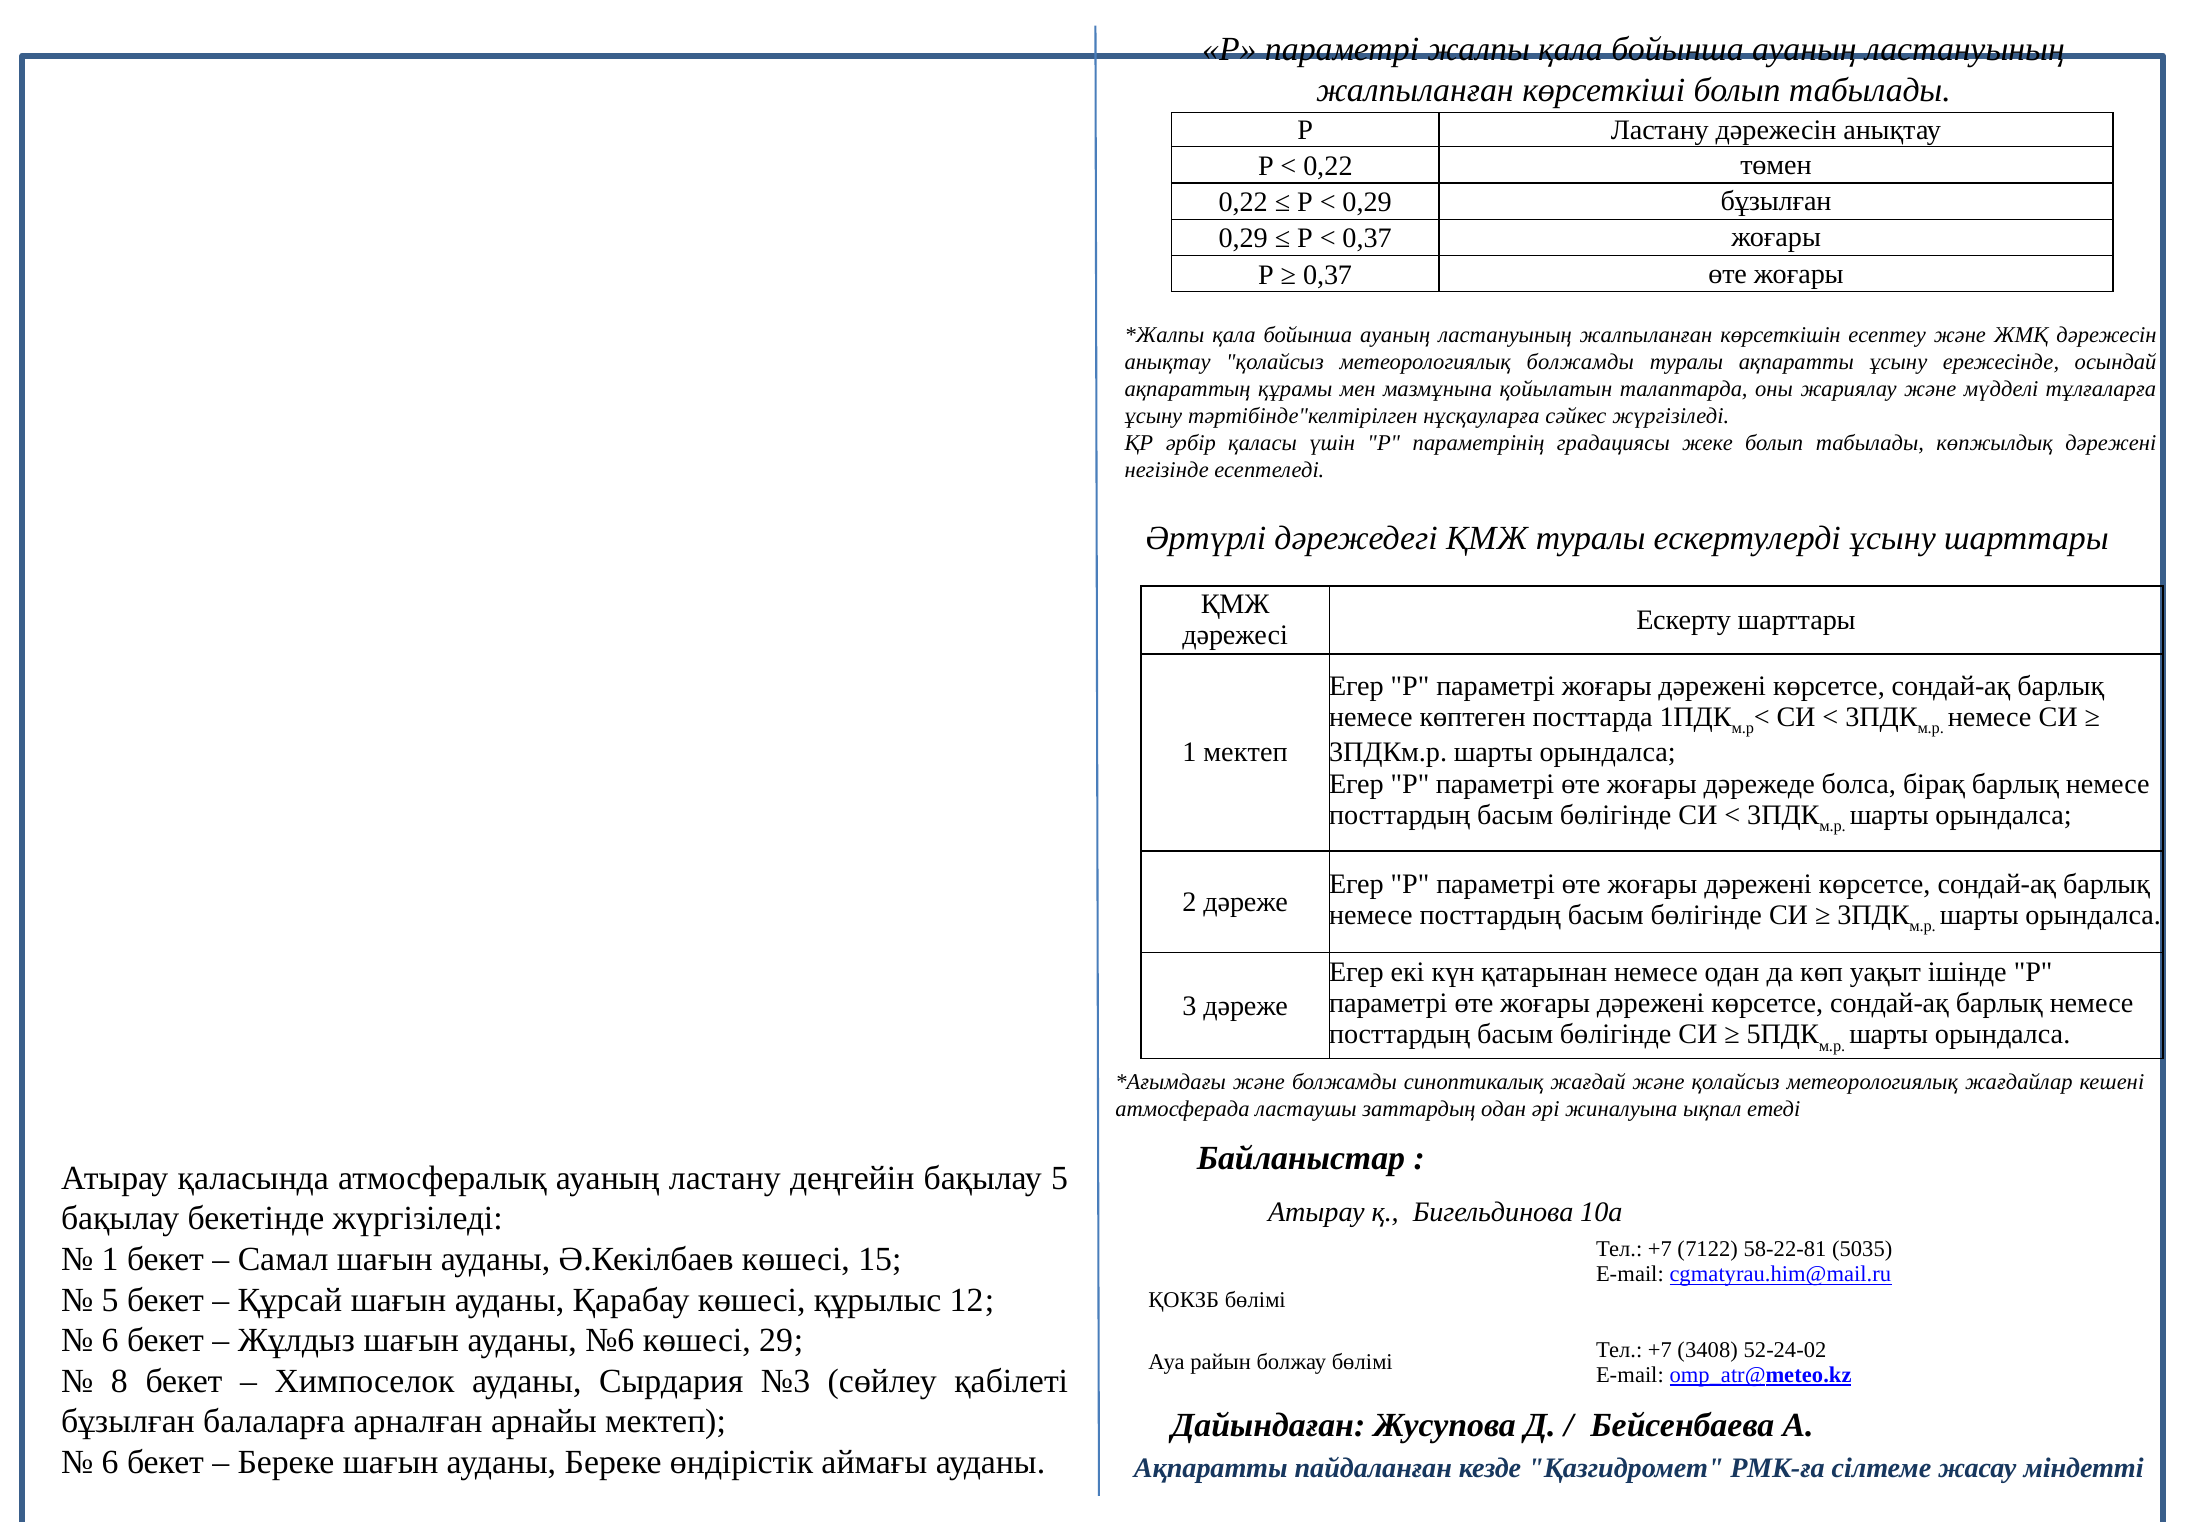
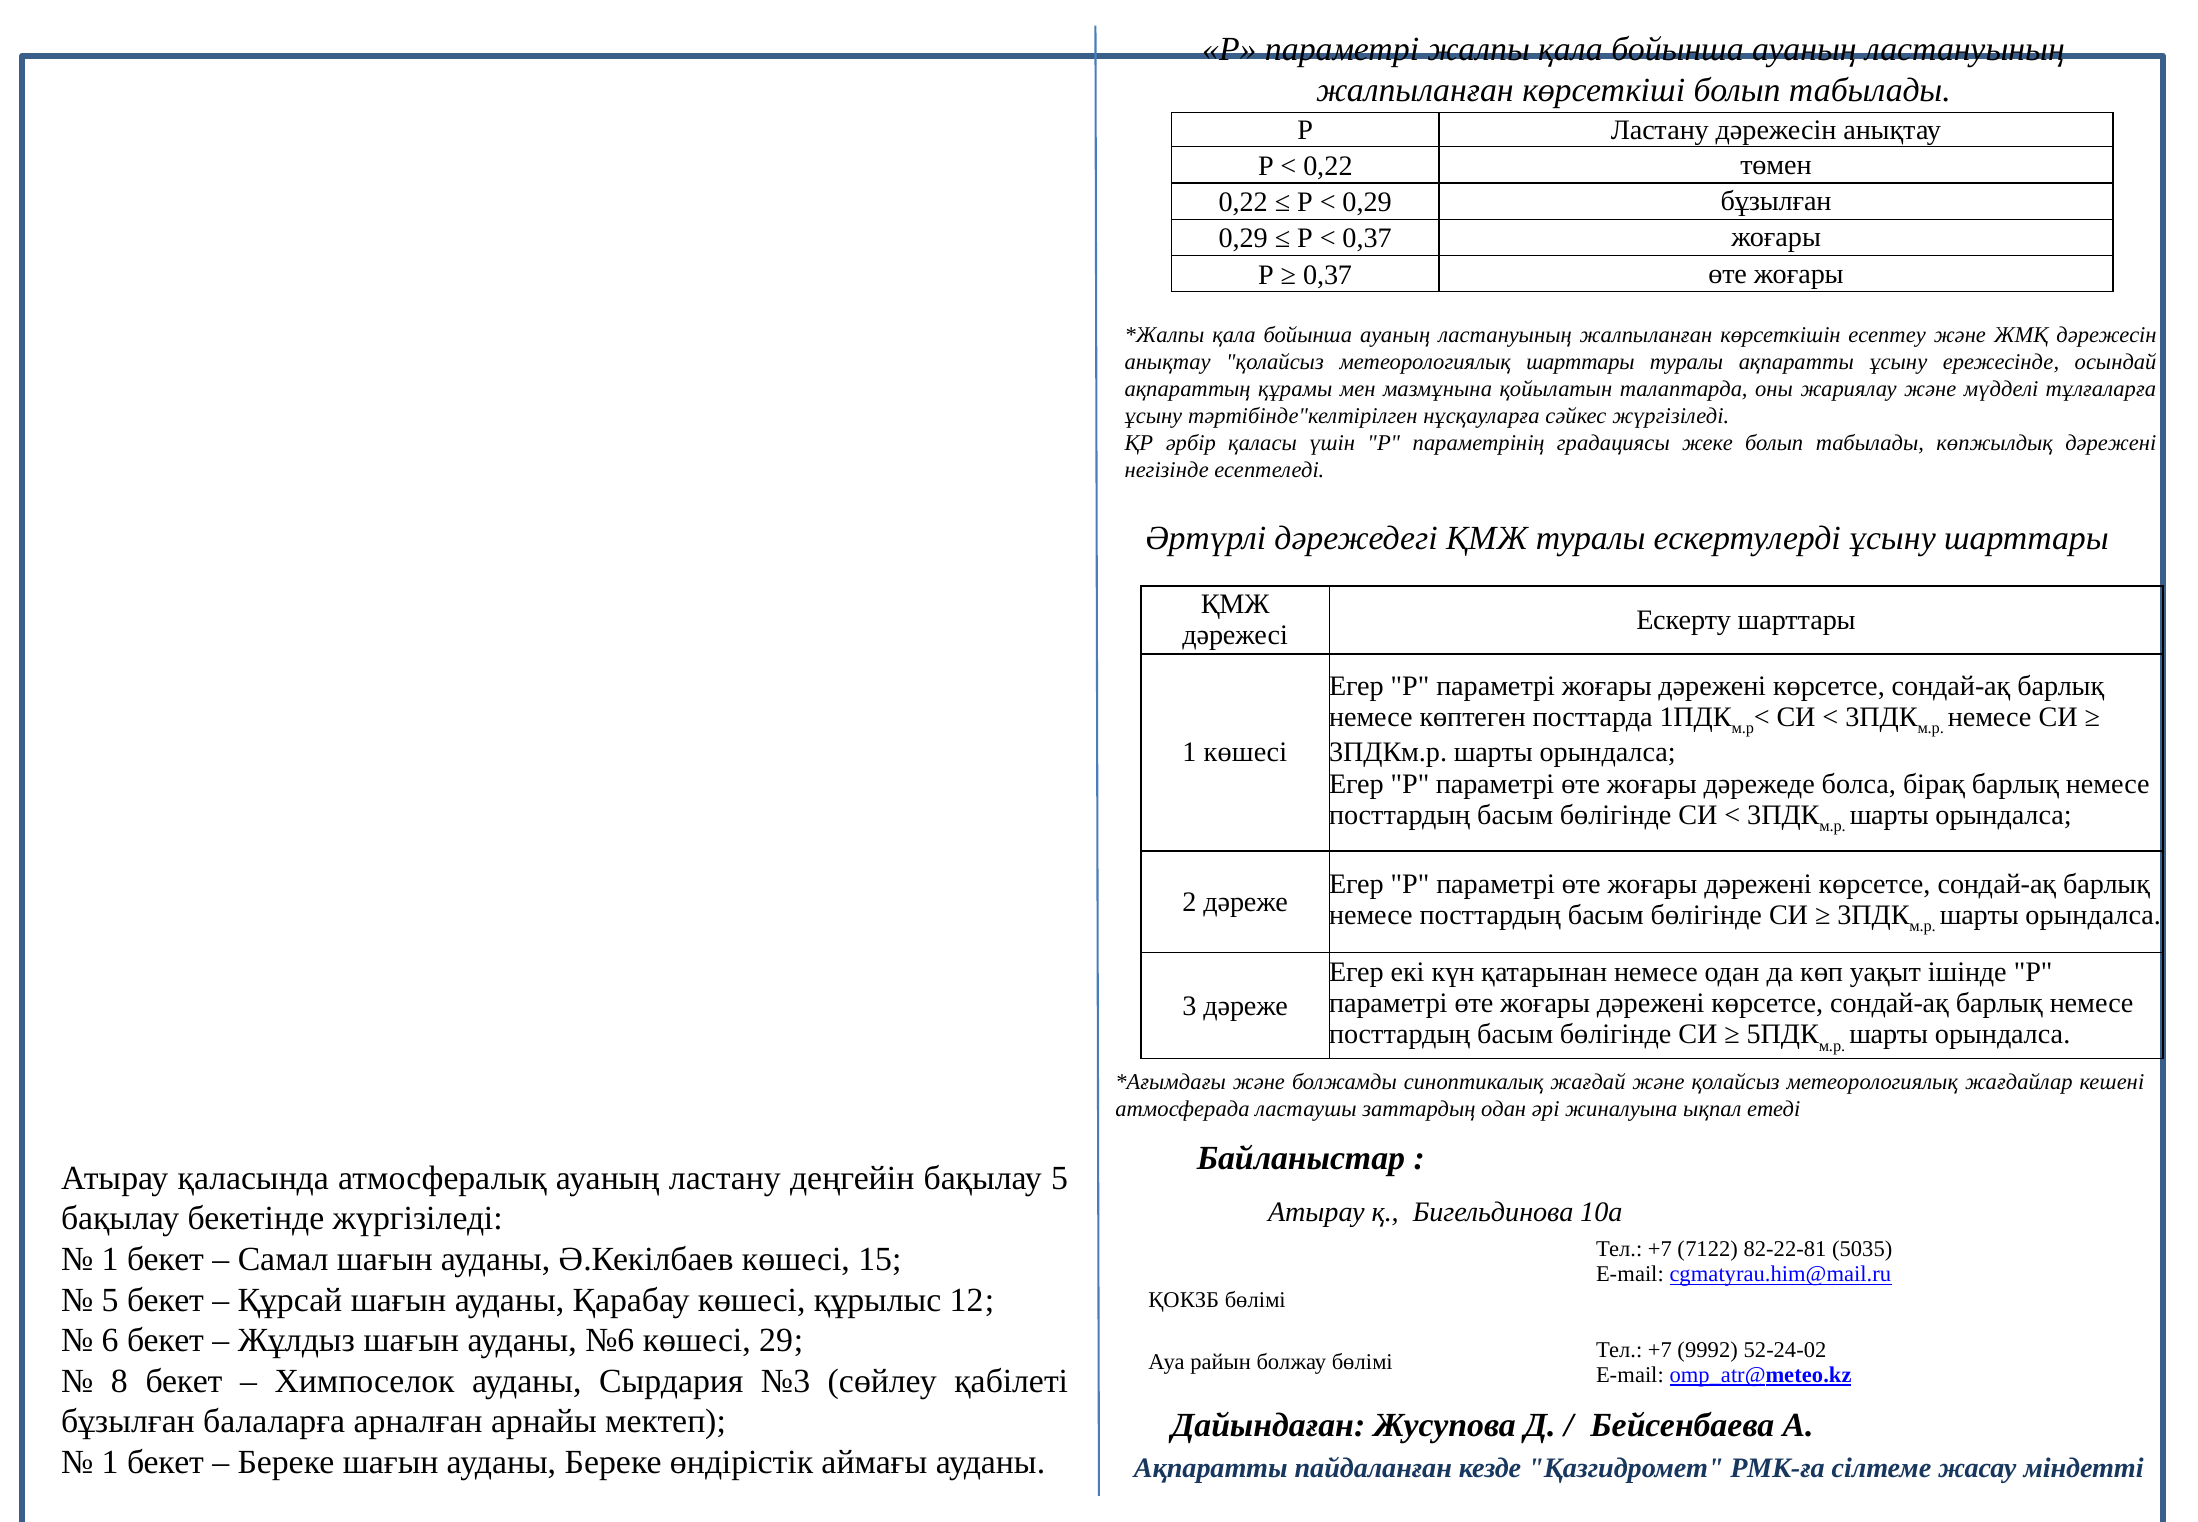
метеорологиялық болжамды: болжамды -> шарттары
1 мектеп: мектеп -> көшесі
58-22-81: 58-22-81 -> 82-22-81
3408: 3408 -> 9992
6 at (110, 1462): 6 -> 1
